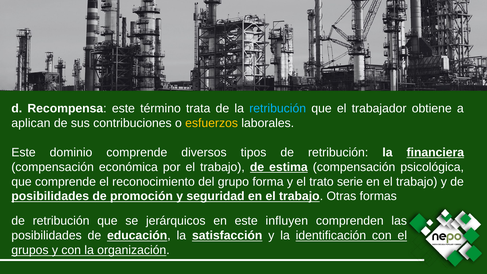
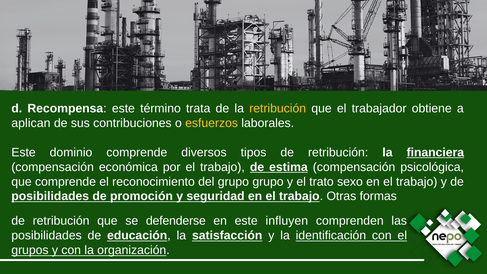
retribución at (278, 109) colour: light blue -> yellow
grupo forma: forma -> grupo
serie: serie -> sexo
jerárquicos: jerárquicos -> defenderse
